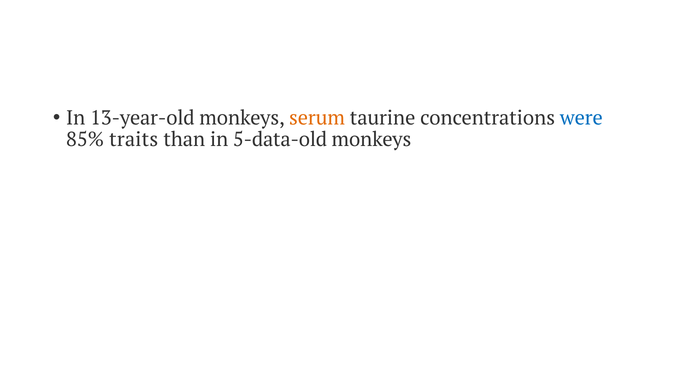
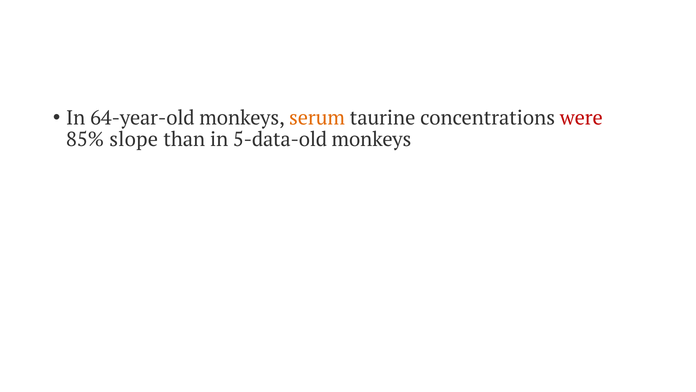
13-year-old: 13-year-old -> 64-year-old
were colour: blue -> red
traits: traits -> slope
